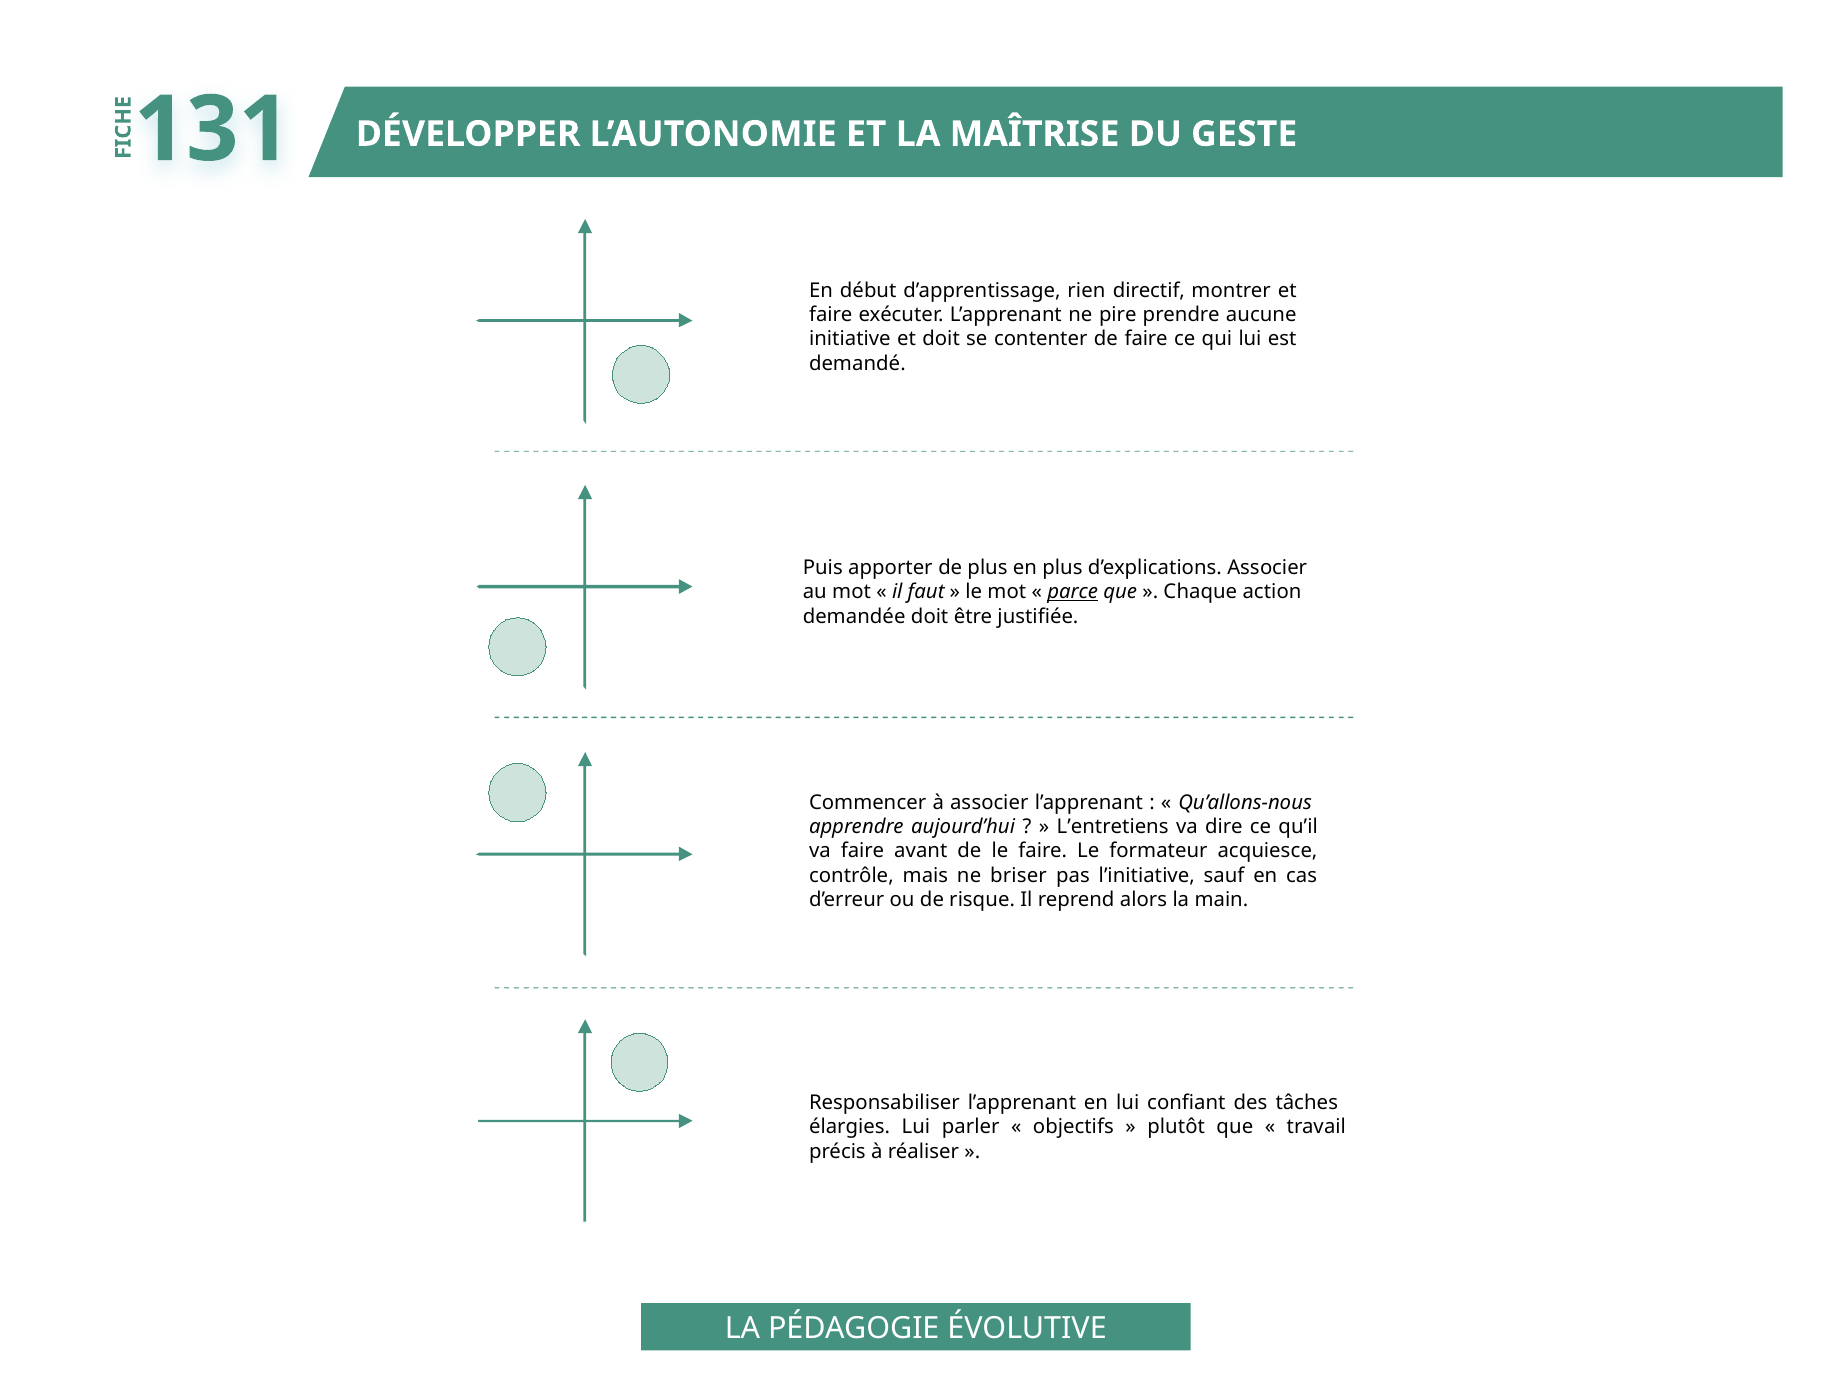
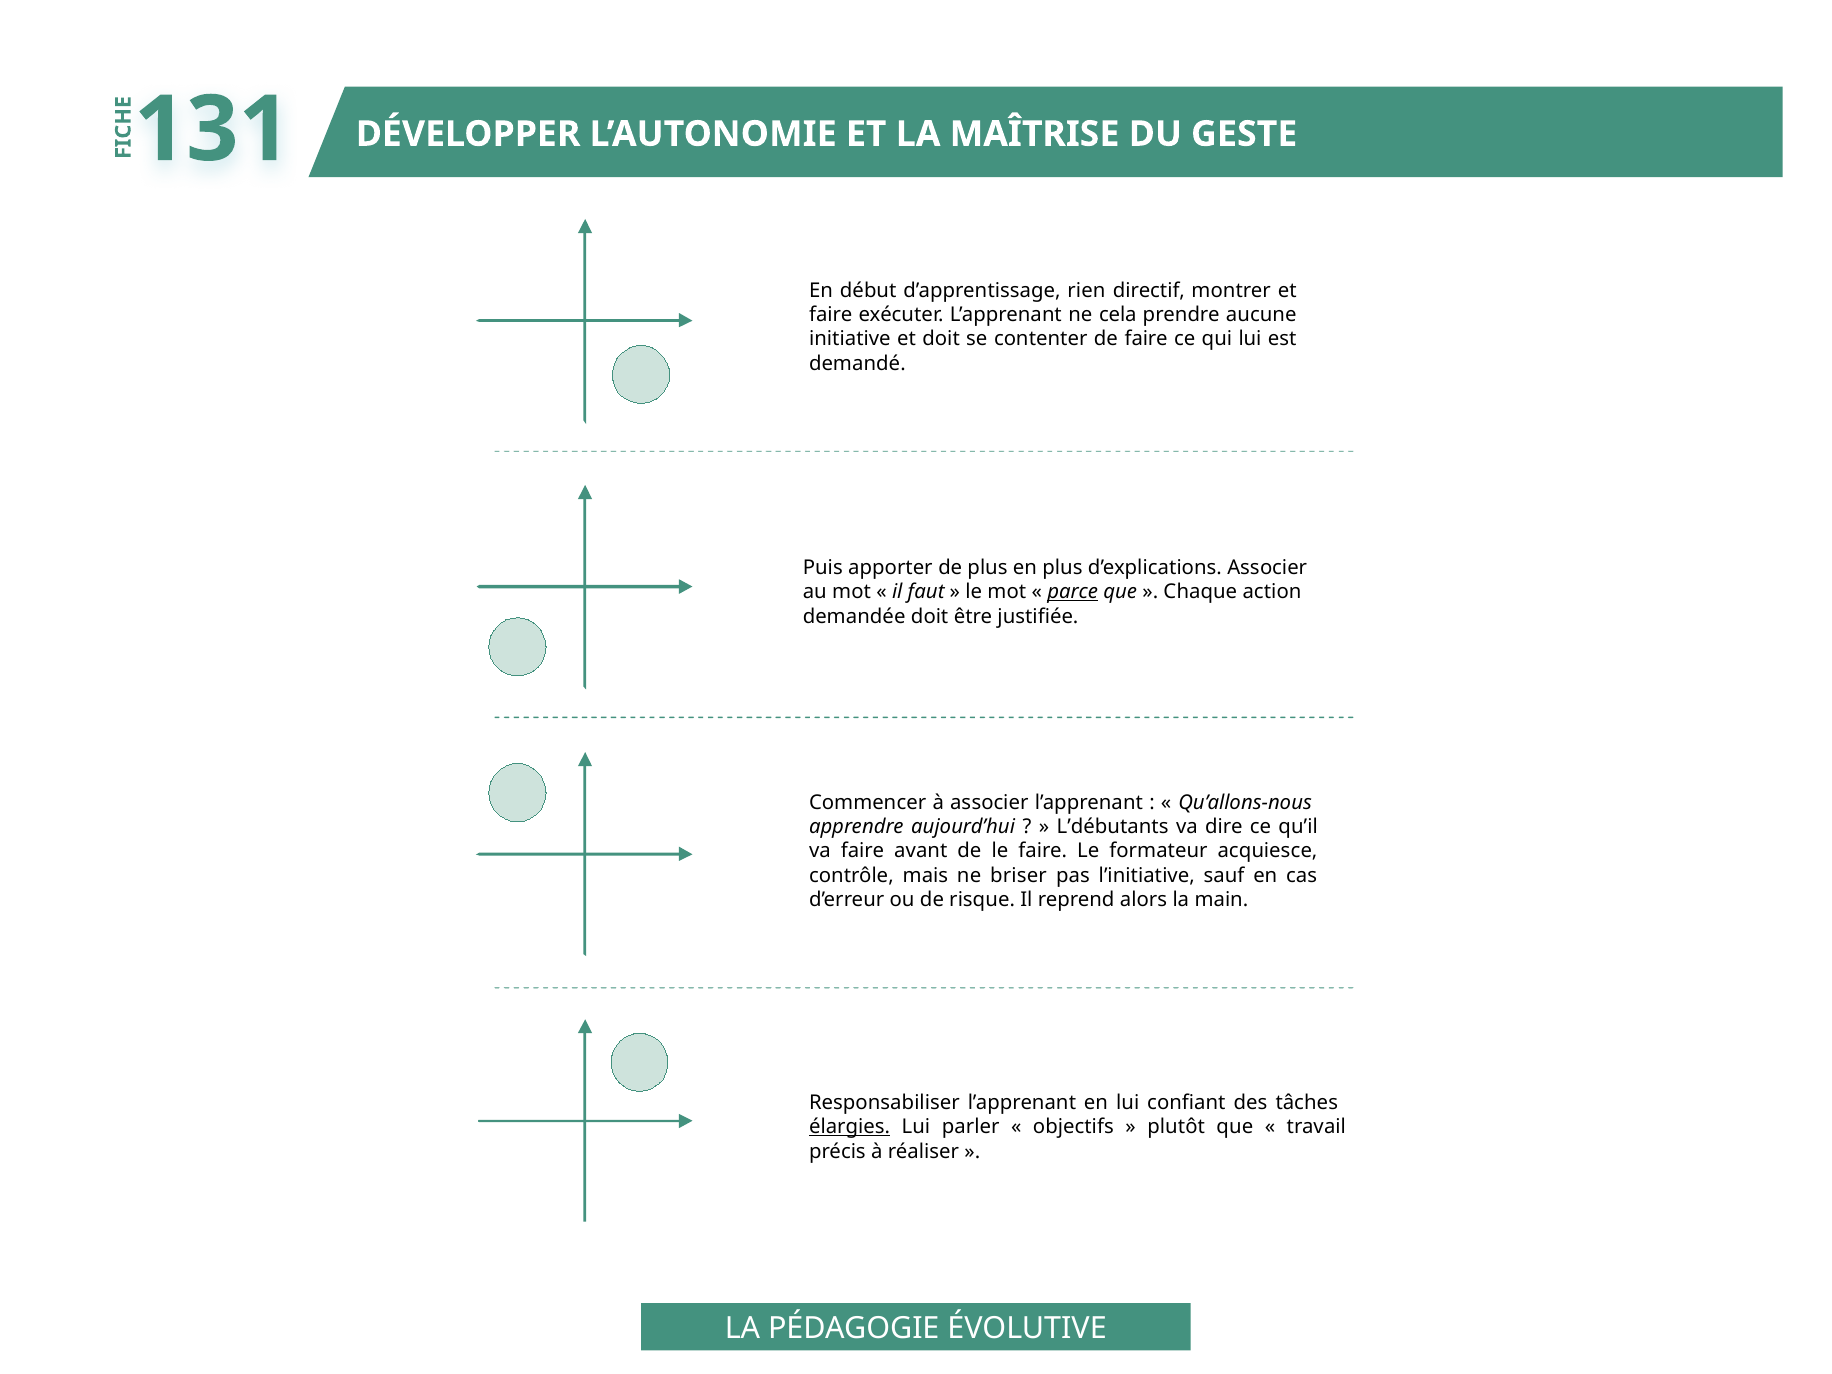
pire: pire -> cela
L’entretiens: L’entretiens -> L’débutants
élargies underline: none -> present
